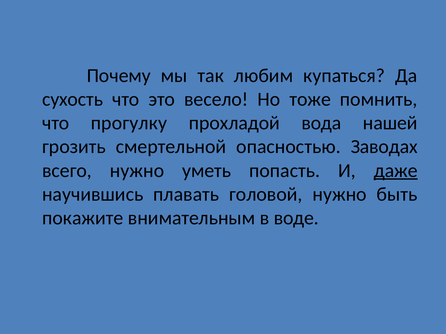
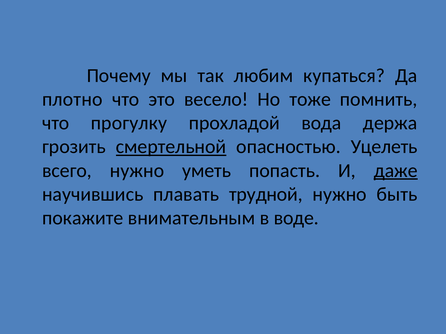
сухость: сухость -> плотно
нашей: нашей -> держа
смертельной underline: none -> present
Заводах: Заводах -> Уцелеть
головой: головой -> трудной
